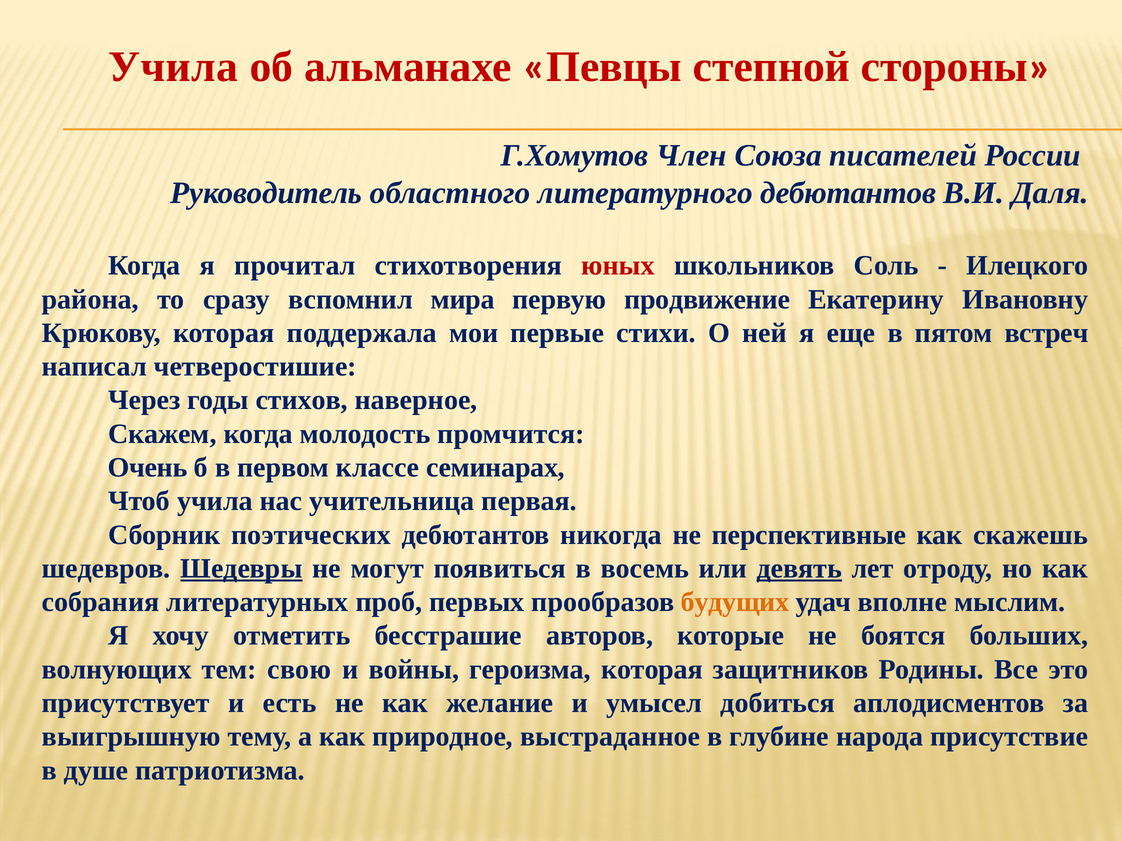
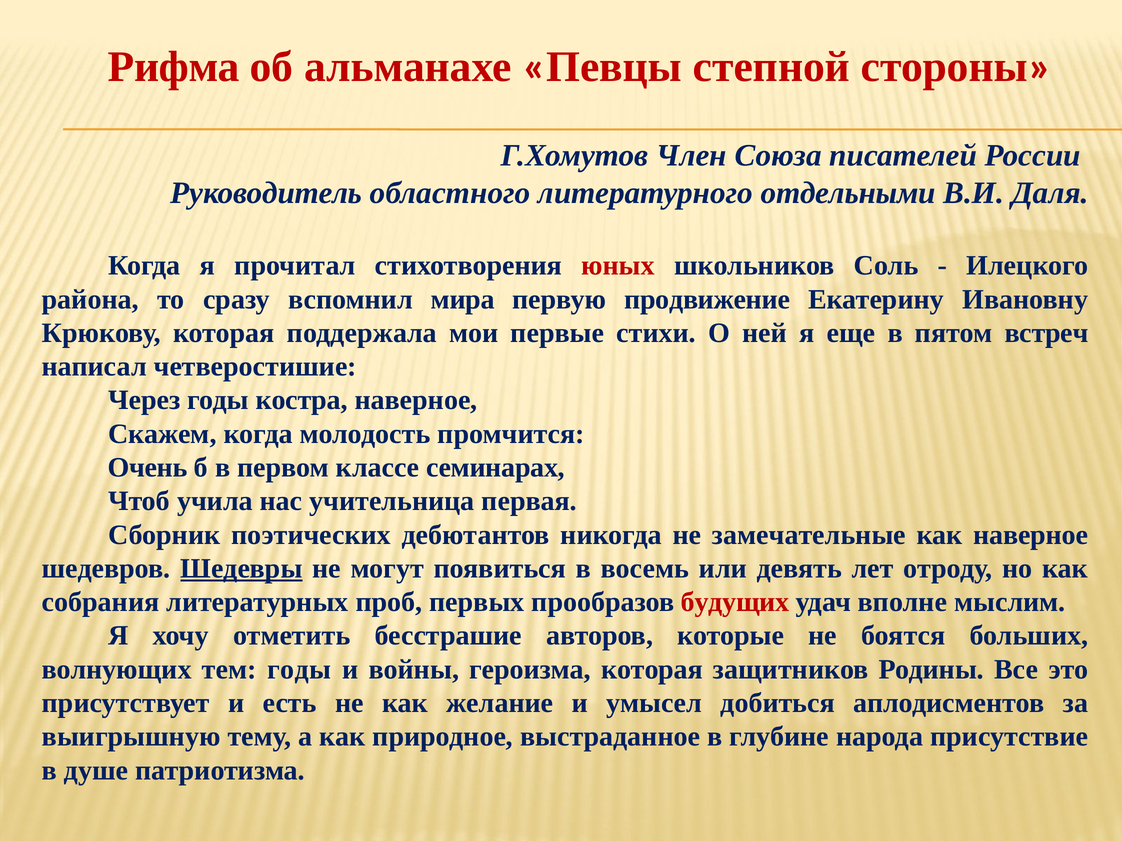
Учила at (173, 67): Учила -> Рифма
литературного дебютантов: дебютантов -> отдельными
стихов: стихов -> костра
перспективные: перспективные -> замечательные
как скажешь: скажешь -> наверное
девять underline: present -> none
будущих colour: orange -> red
тем свою: свою -> годы
